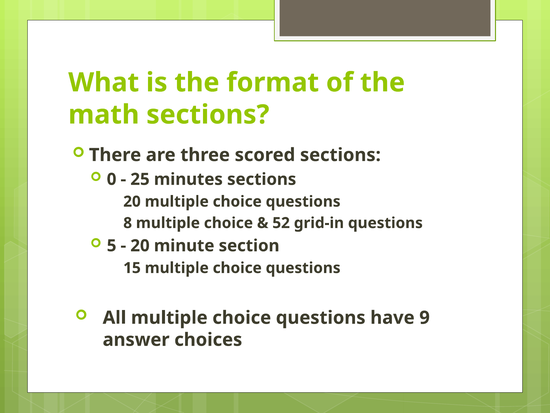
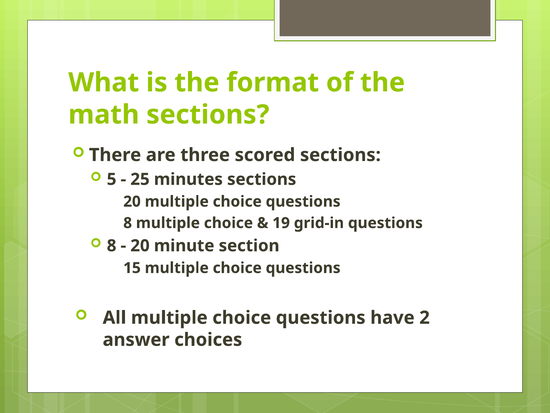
0: 0 -> 5
52: 52 -> 19
5 at (112, 245): 5 -> 8
9: 9 -> 2
